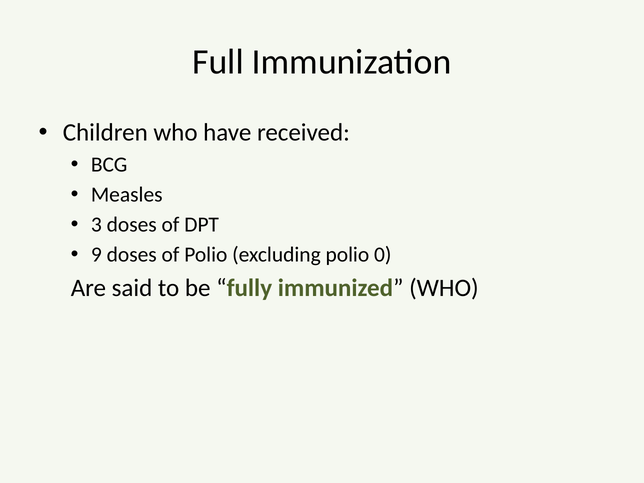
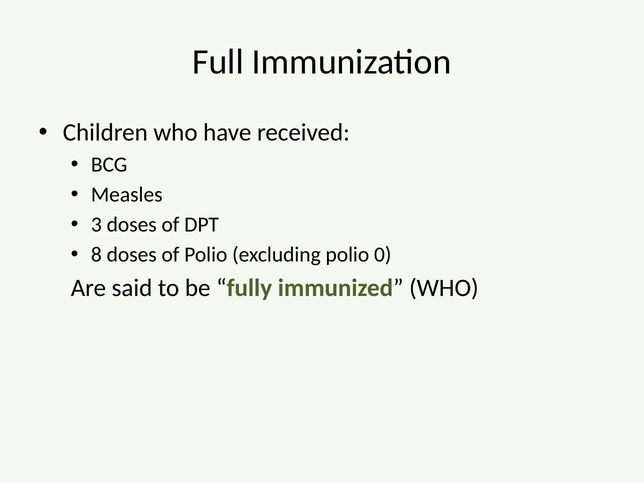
9: 9 -> 8
